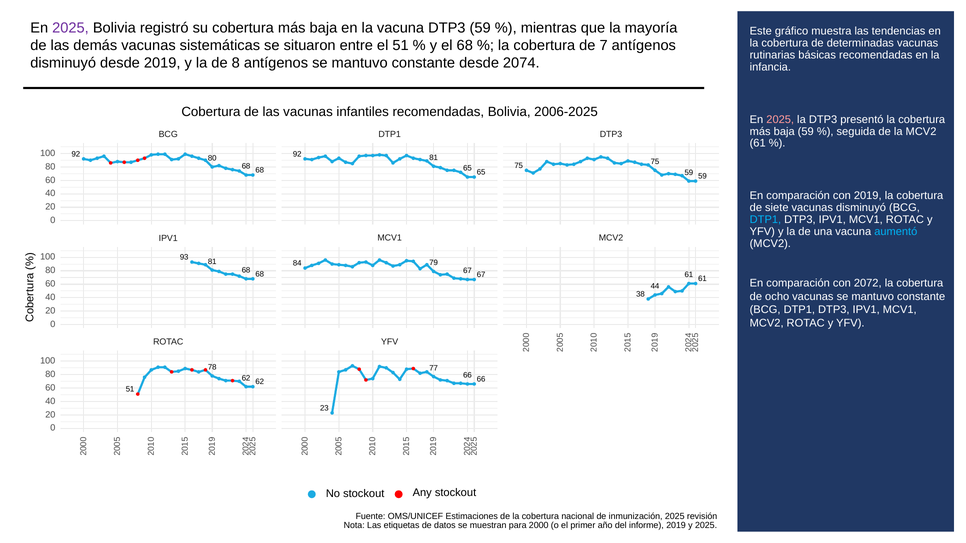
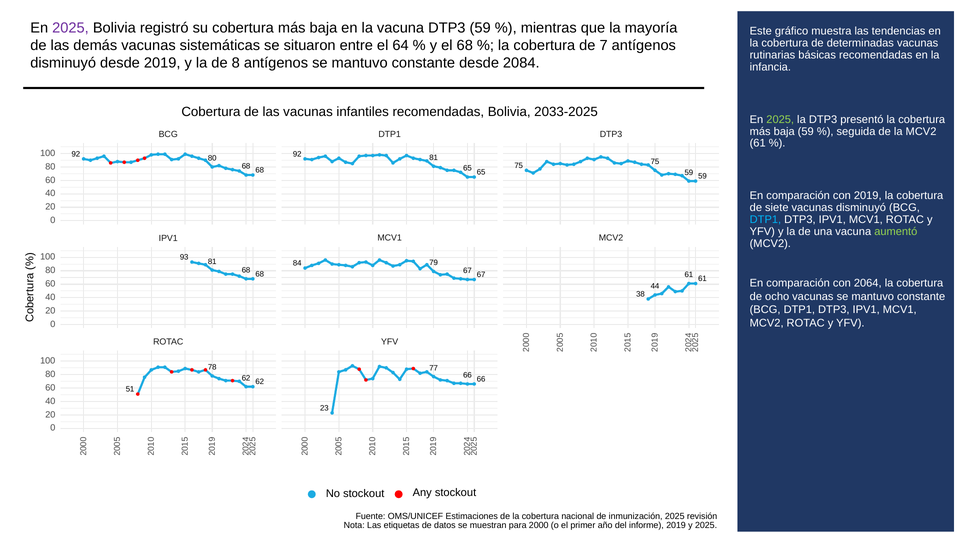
el 51: 51 -> 64
2074: 2074 -> 2084
2006-2025: 2006-2025 -> 2033-2025
2025 at (780, 120) colour: pink -> light green
aumentó colour: light blue -> light green
2072: 2072 -> 2064
